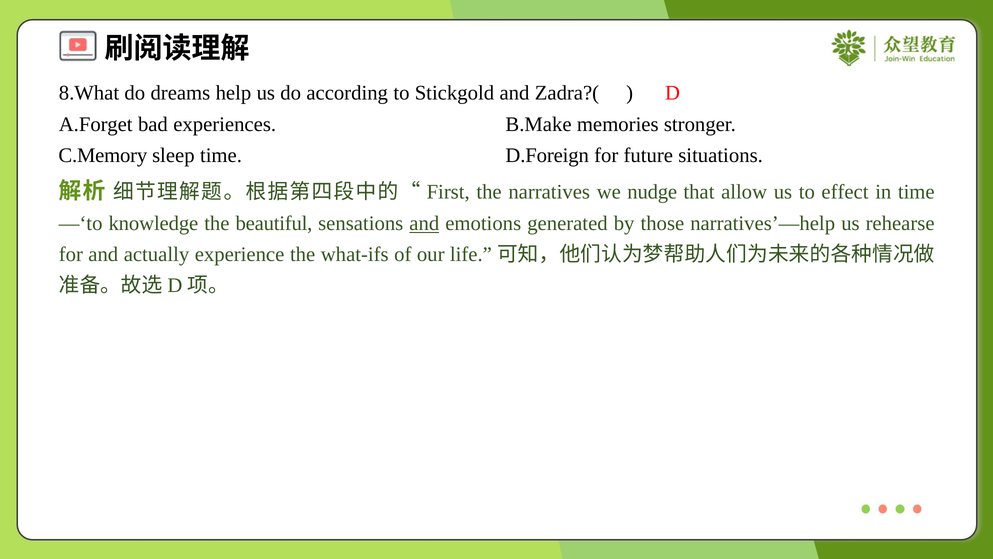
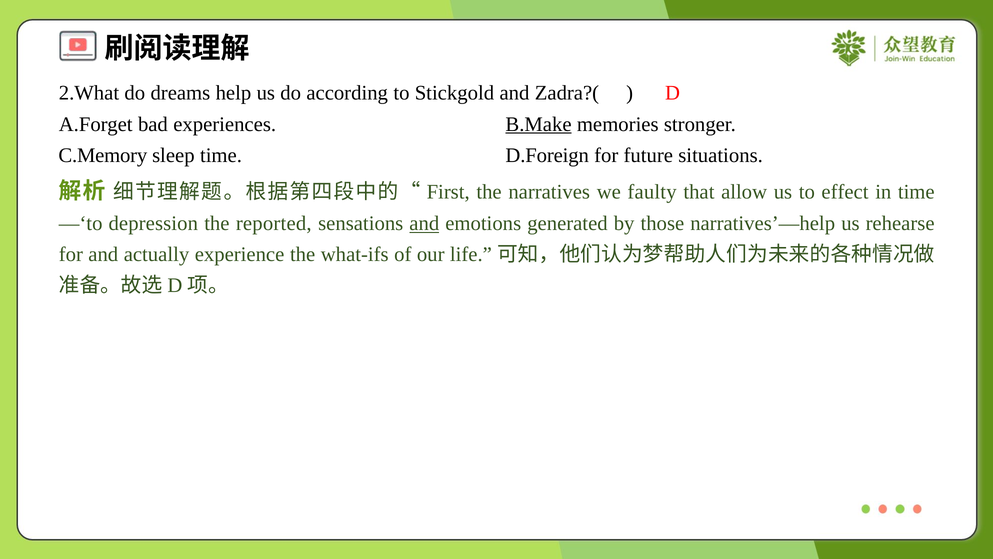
8.What: 8.What -> 2.What
B.Make underline: none -> present
nudge: nudge -> faulty
knowledge: knowledge -> depression
beautiful: beautiful -> reported
